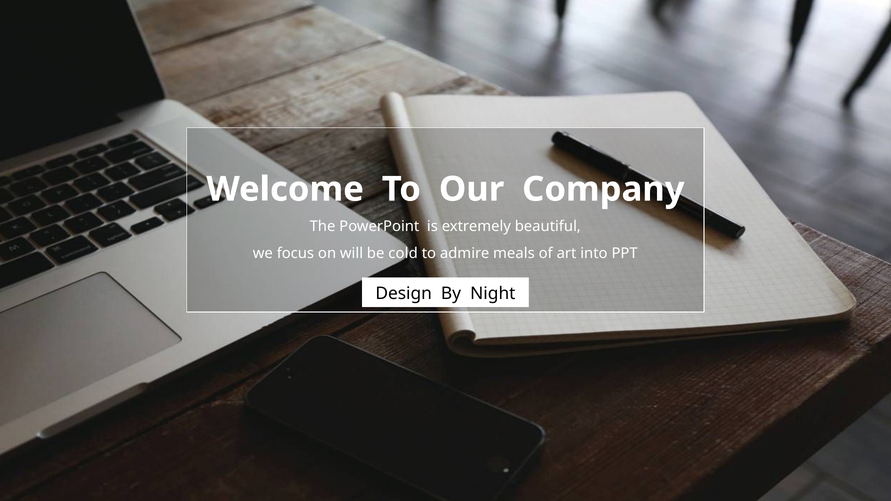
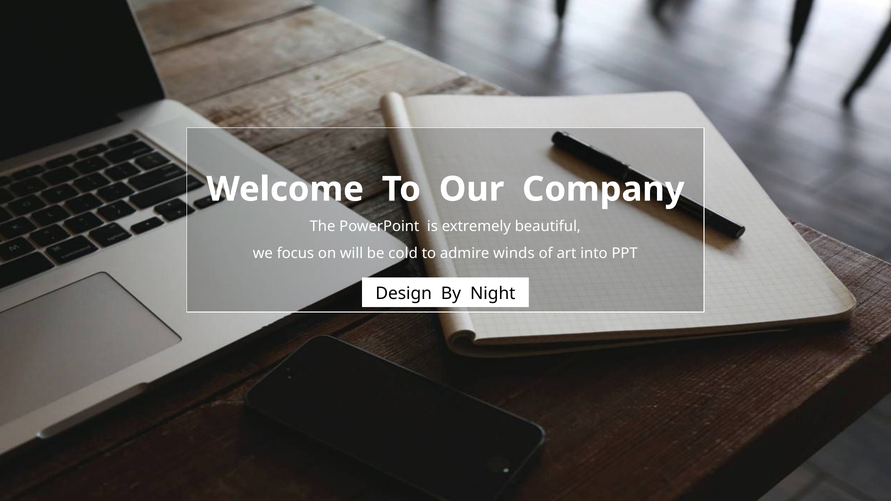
meals: meals -> winds
